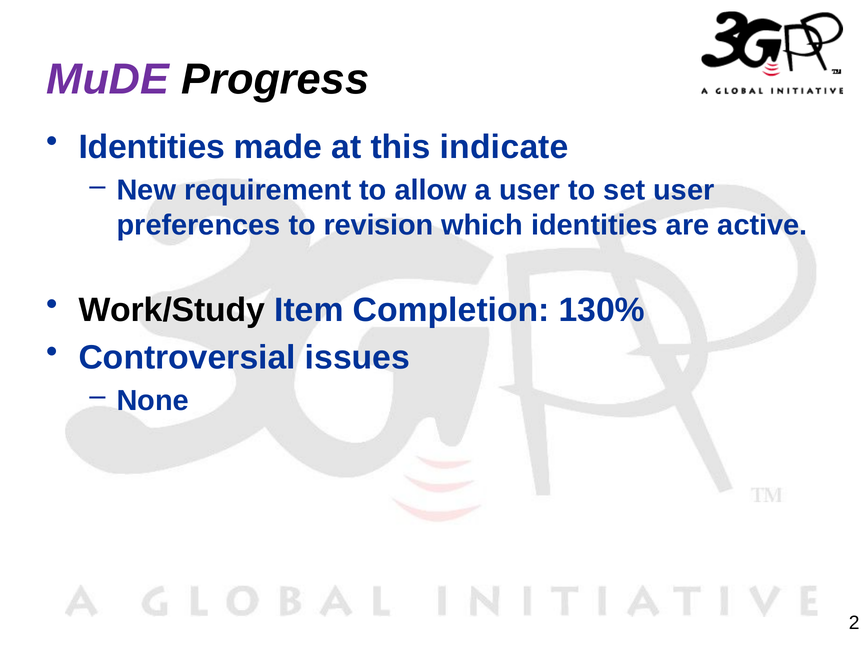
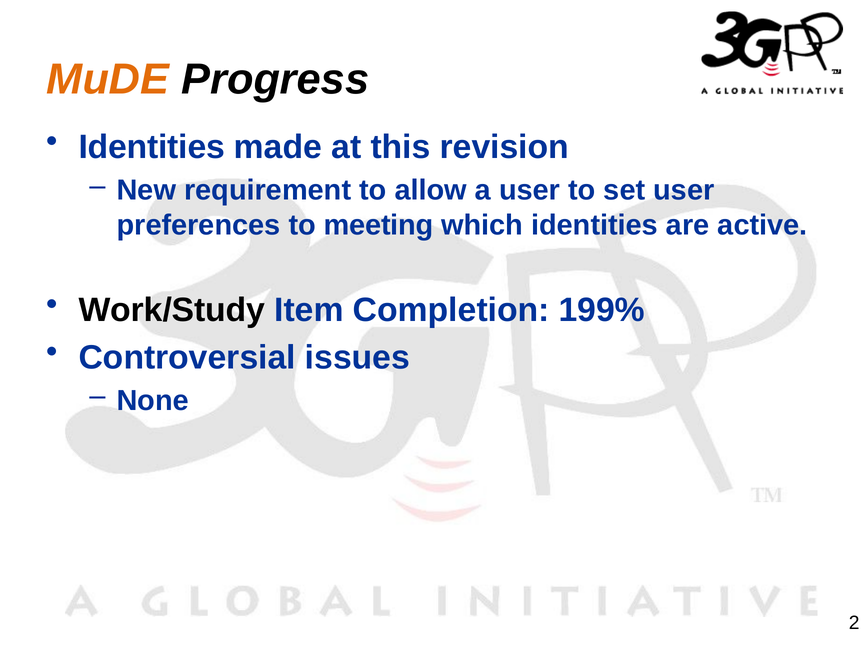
MuDE colour: purple -> orange
indicate: indicate -> revision
revision: revision -> meeting
130%: 130% -> 199%
